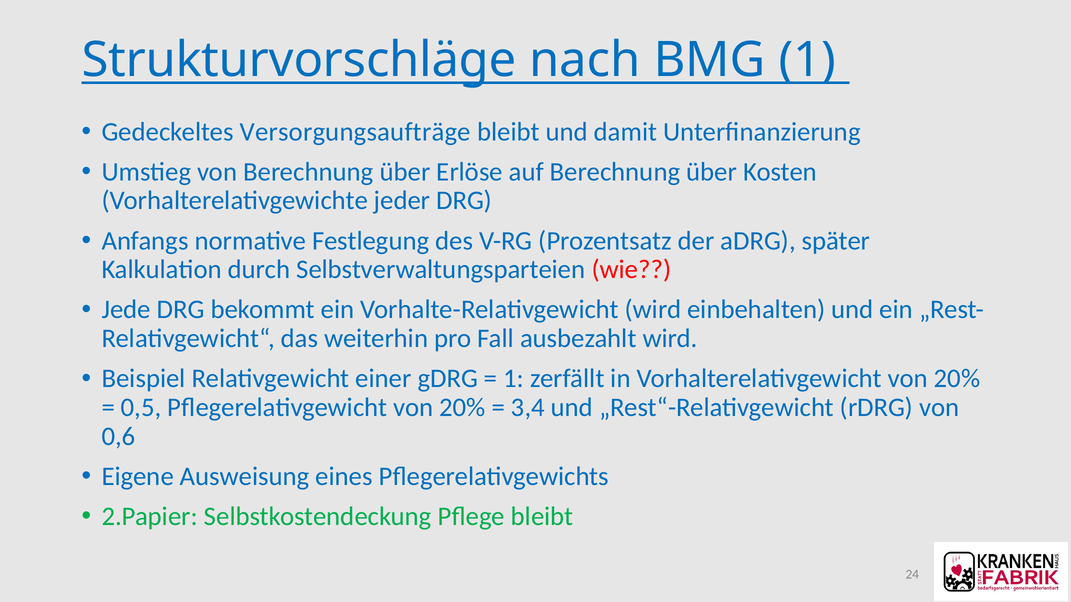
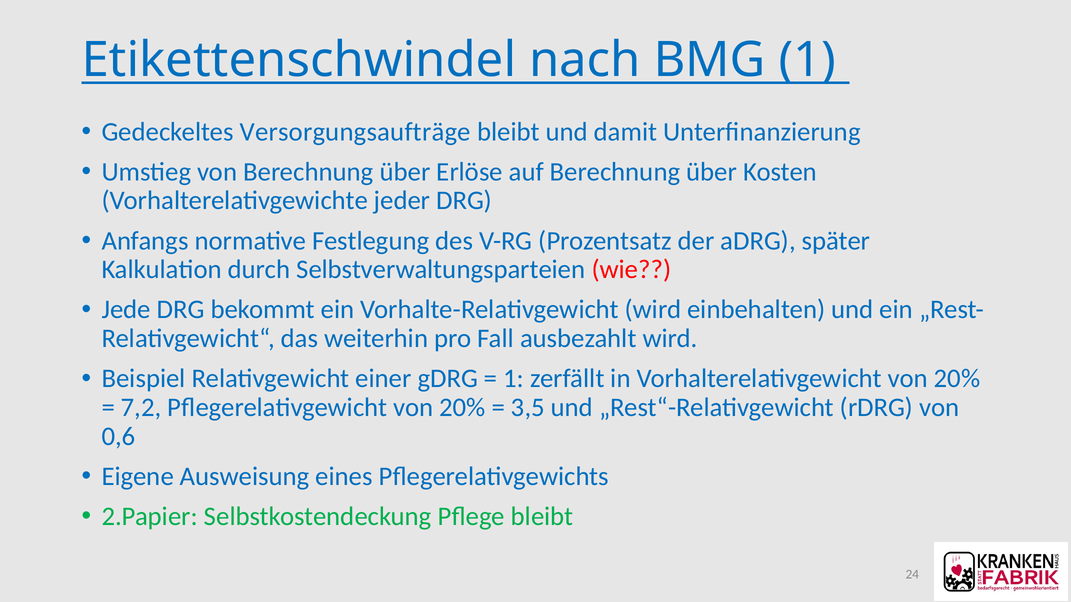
Strukturvorschläge: Strukturvorschläge -> Etikettenschwindel
0,5: 0,5 -> 7,2
3,4: 3,4 -> 3,5
